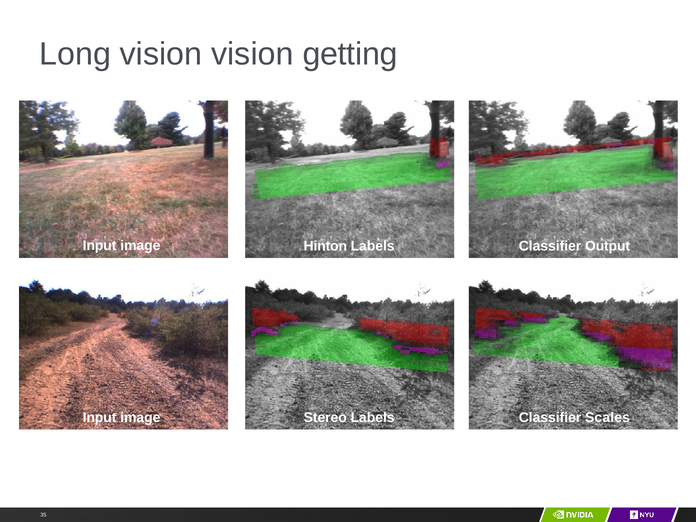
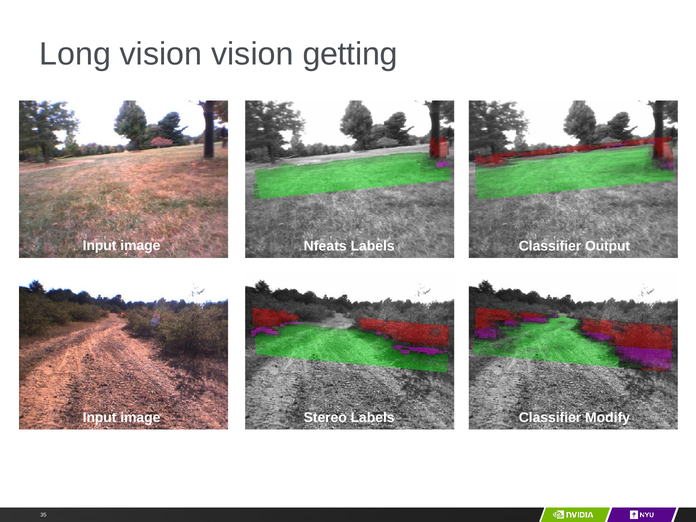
Hinton: Hinton -> Nfeats
Scales: Scales -> Modify
